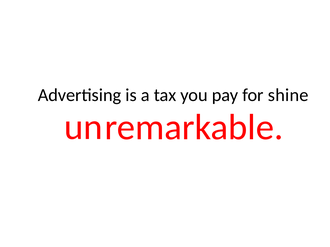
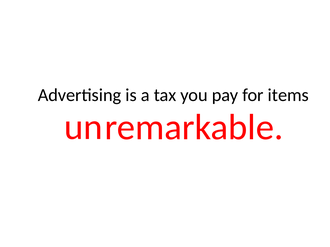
shine: shine -> items
